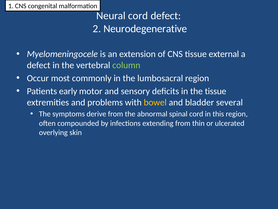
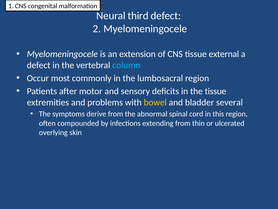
Neural cord: cord -> third
2 Neurodegenerative: Neurodegenerative -> Myelomeningocele
column colour: light green -> light blue
early: early -> after
